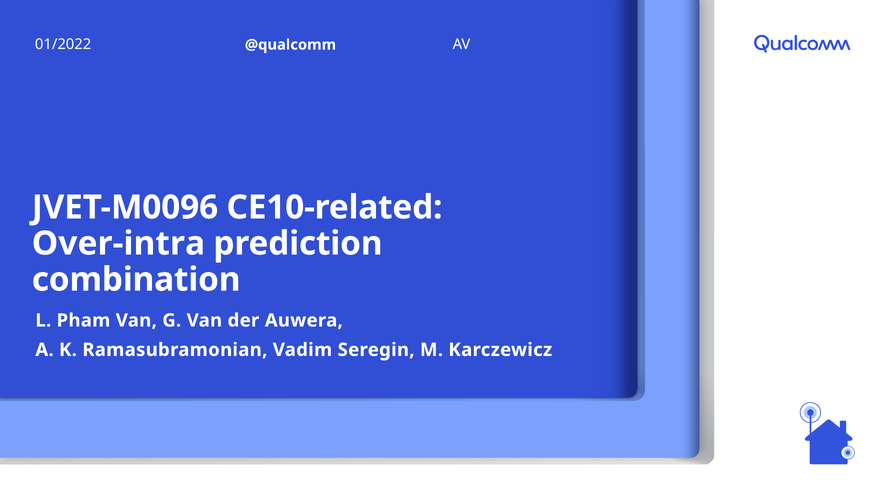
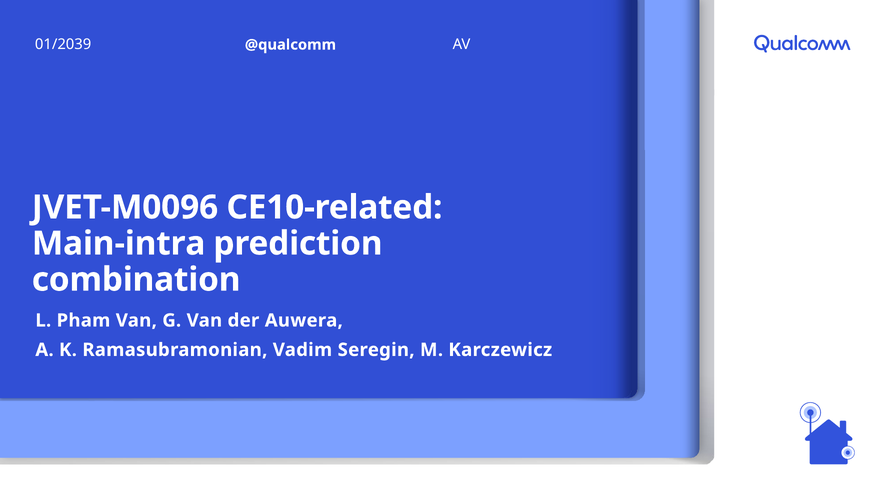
01/2022: 01/2022 -> 01/2039
Over-intra: Over-intra -> Main-intra
